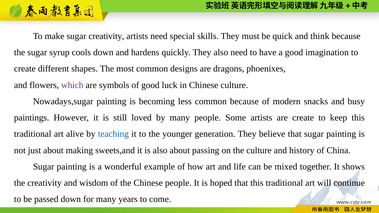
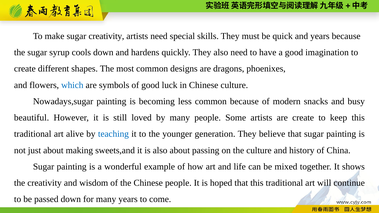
and think: think -> years
which colour: purple -> blue
paintings: paintings -> beautiful
